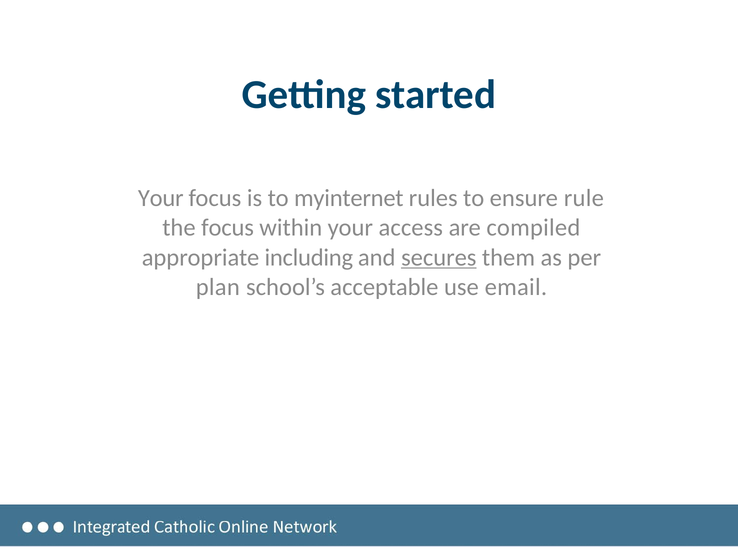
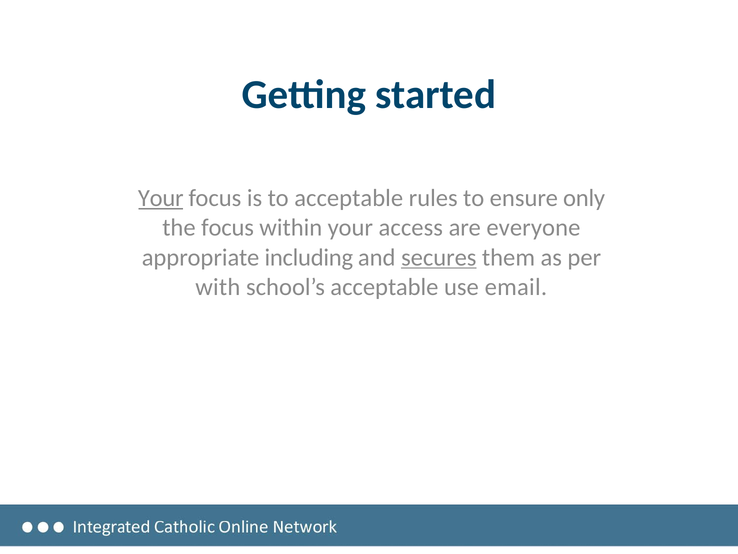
Your at (161, 198) underline: none -> present
to myinternet: myinternet -> acceptable
rule: rule -> only
compiled: compiled -> everyone
plan: plan -> with
